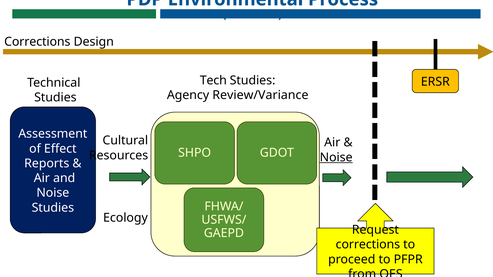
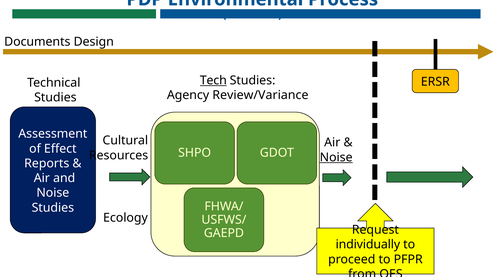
Corrections at (37, 42): Corrections -> Documents
Tech underline: none -> present
corrections at (368, 245): corrections -> individually
